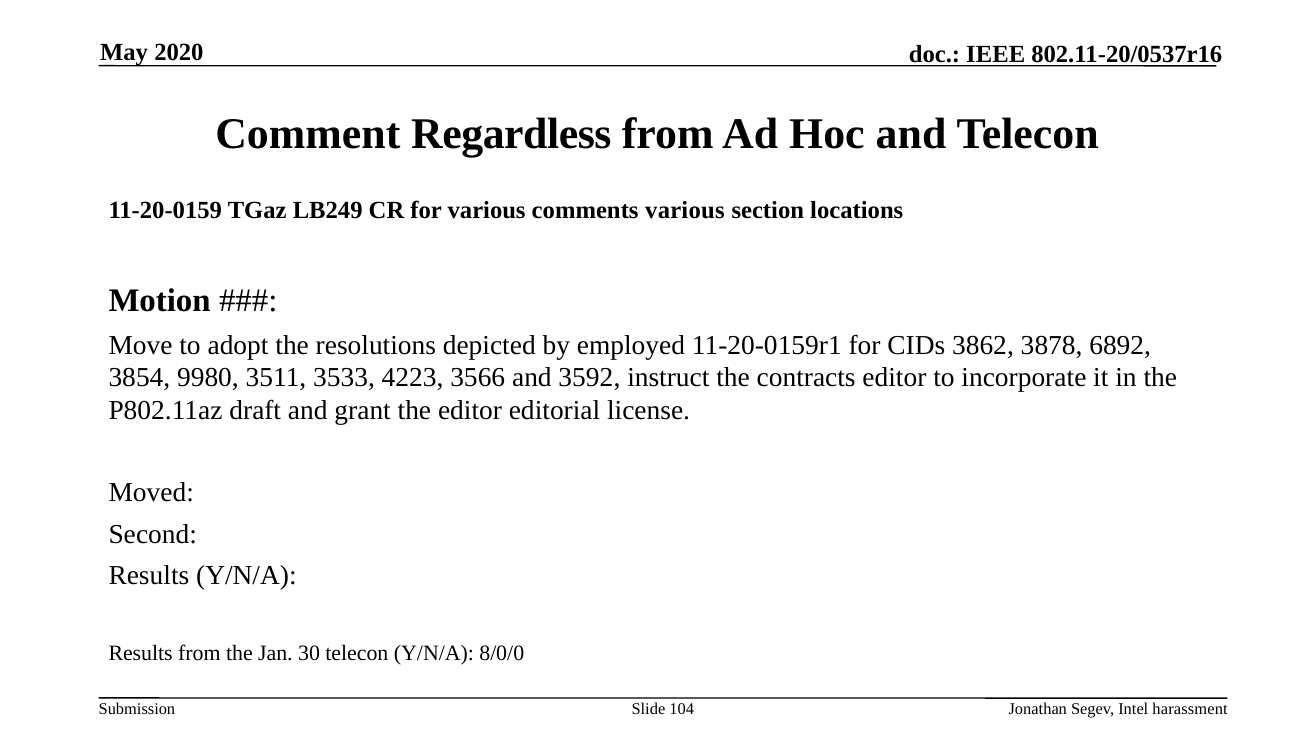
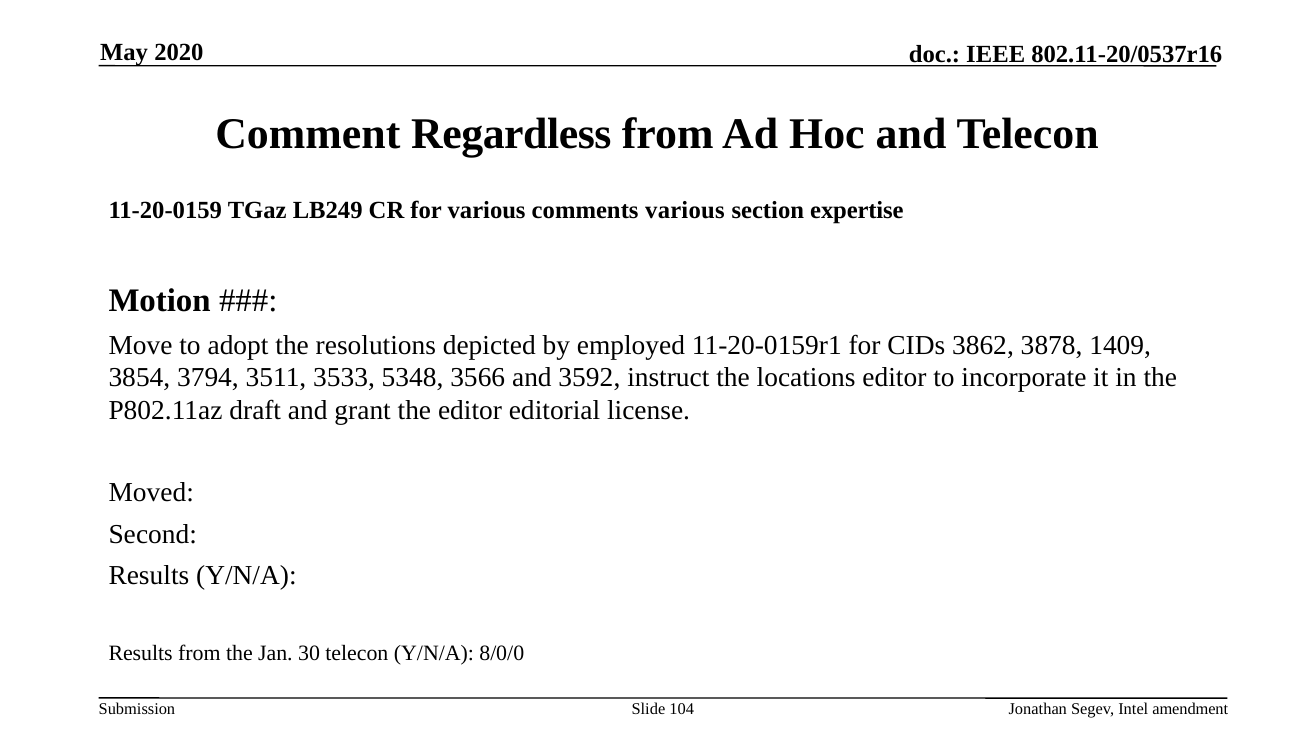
locations: locations -> expertise
6892: 6892 -> 1409
9980: 9980 -> 3794
4223: 4223 -> 5348
contracts: contracts -> locations
harassment: harassment -> amendment
